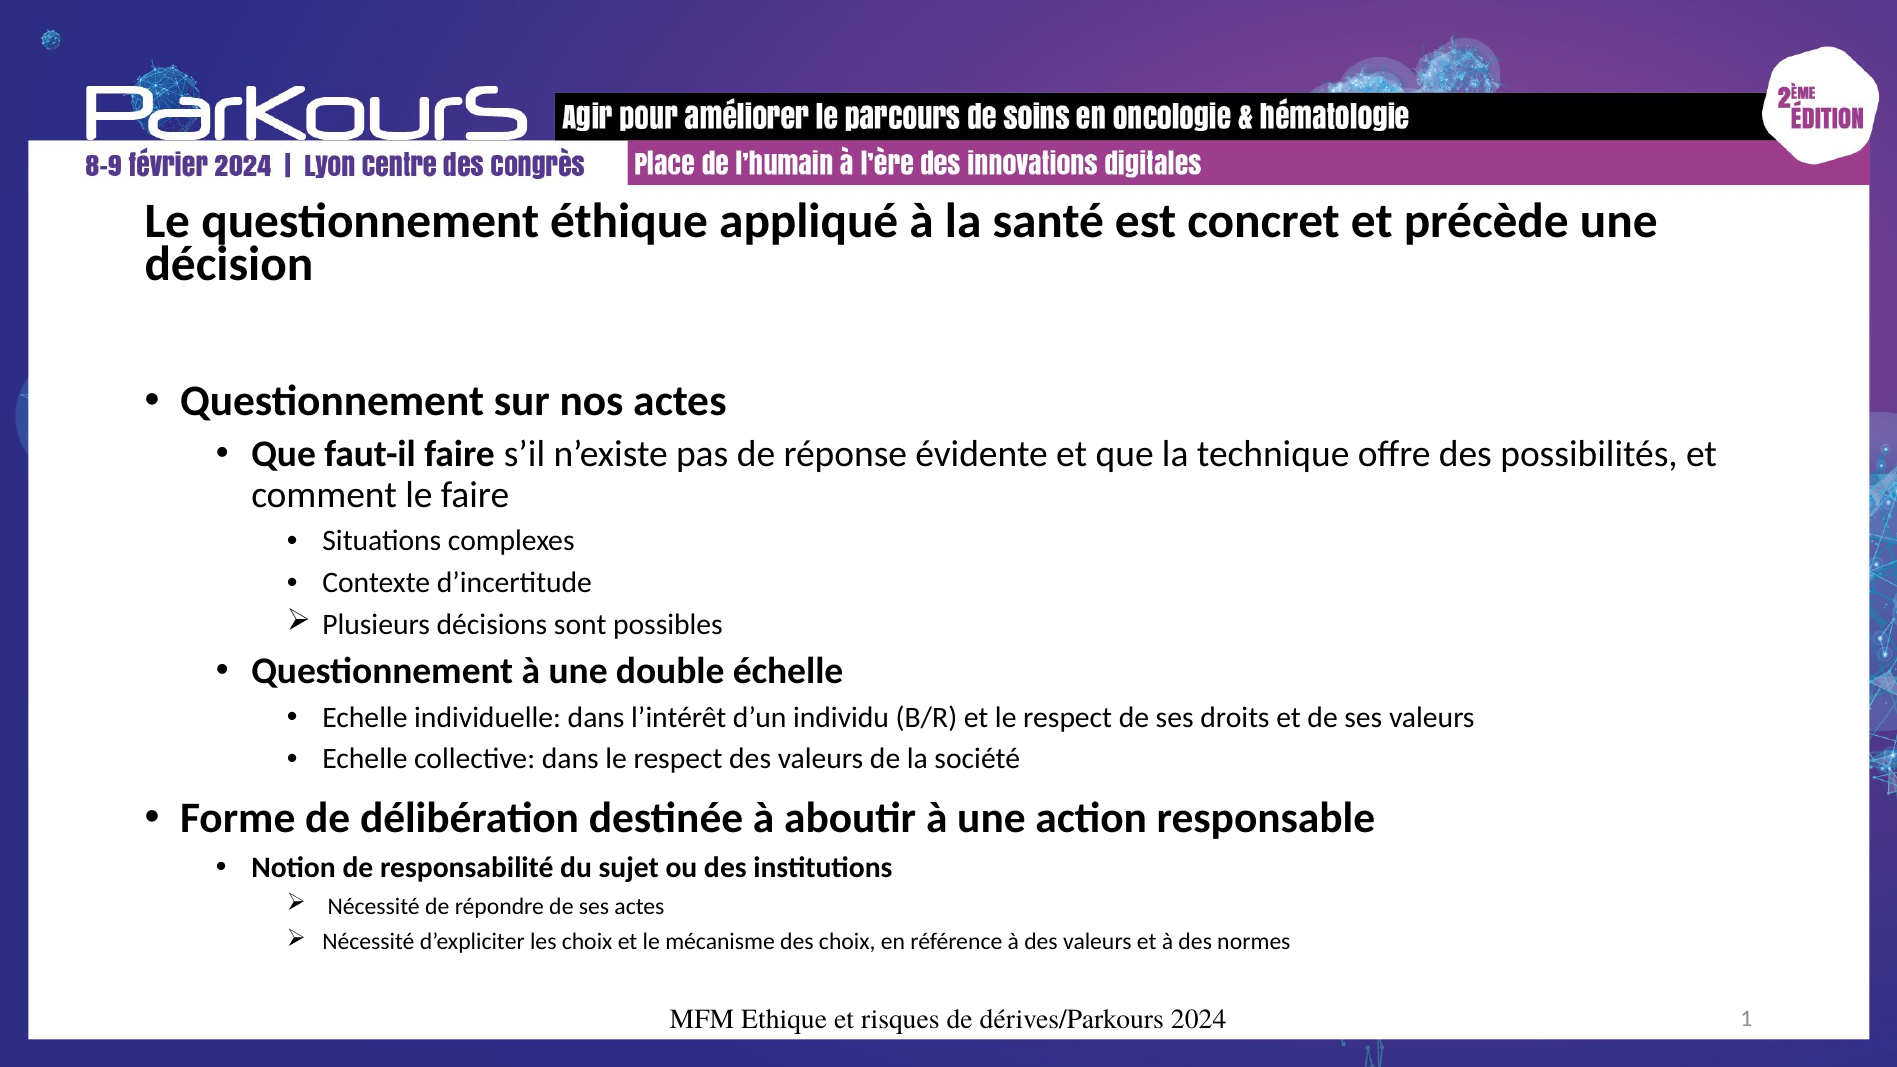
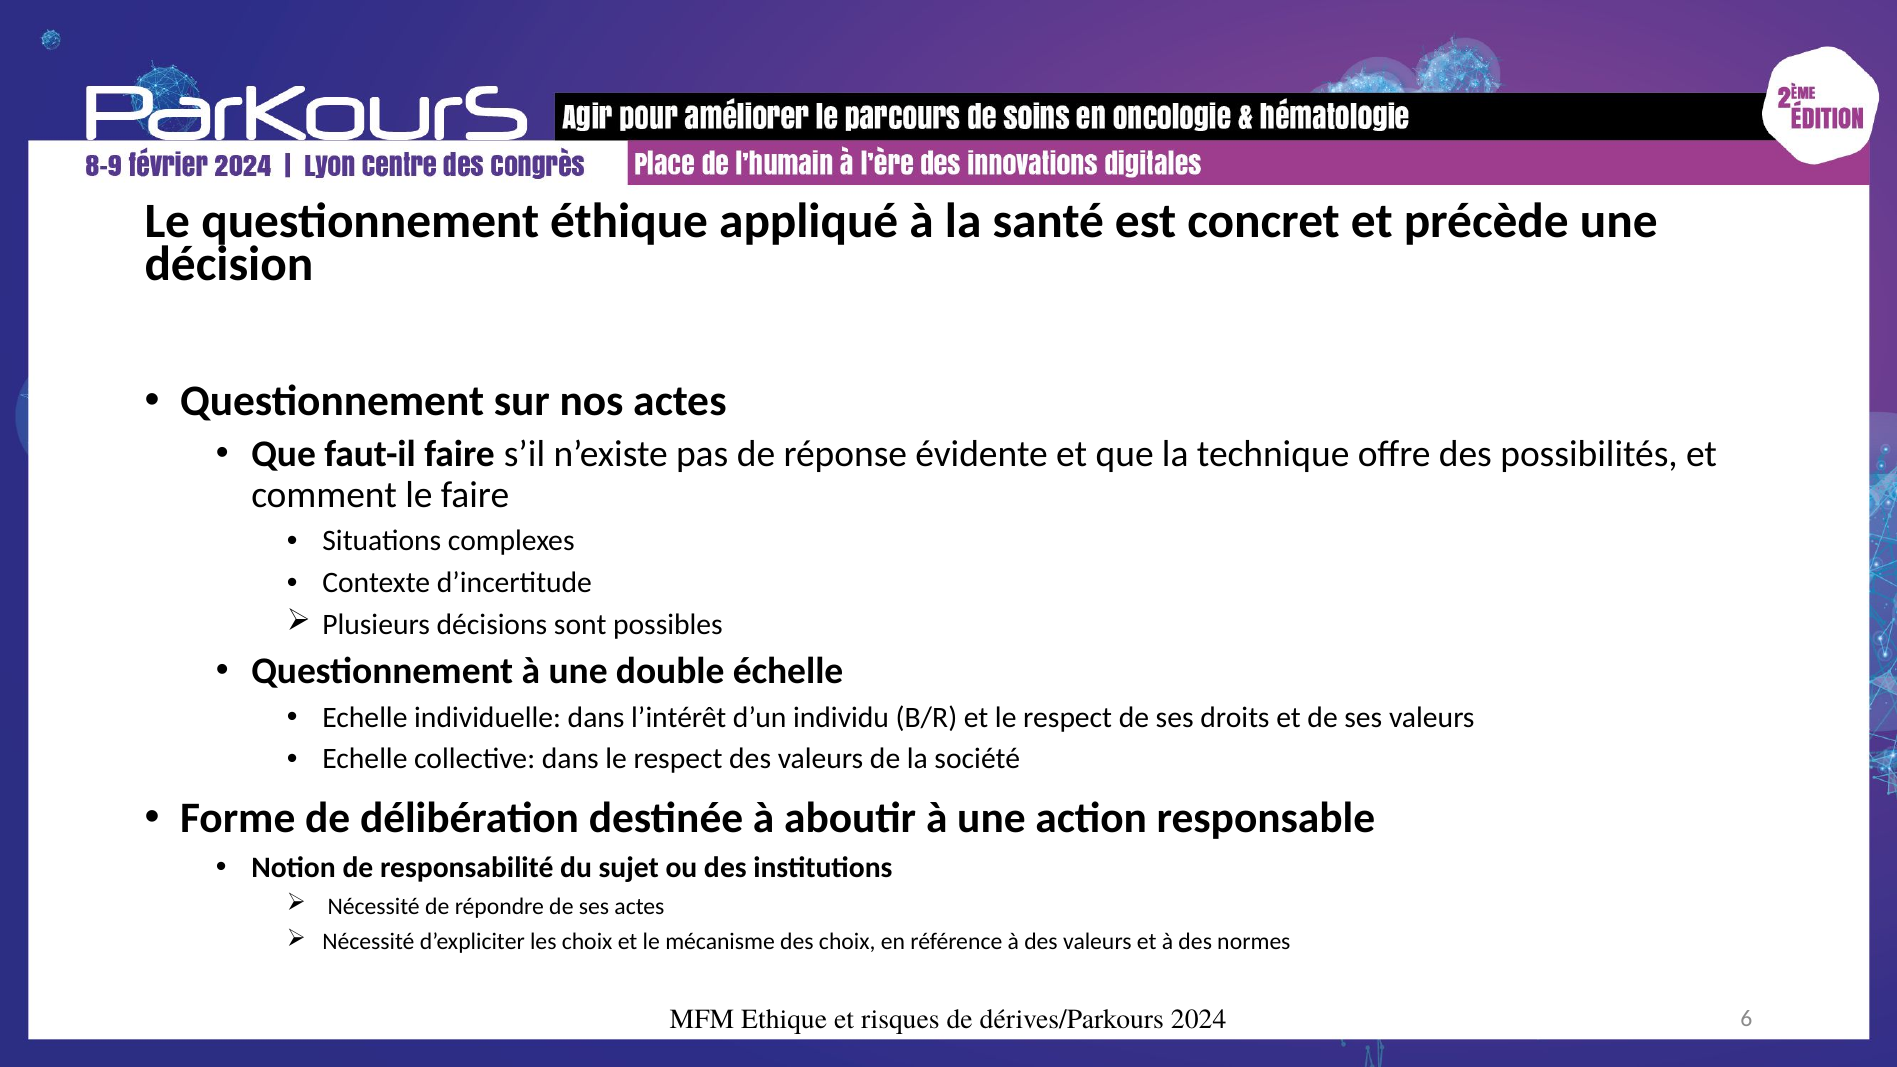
1: 1 -> 6
